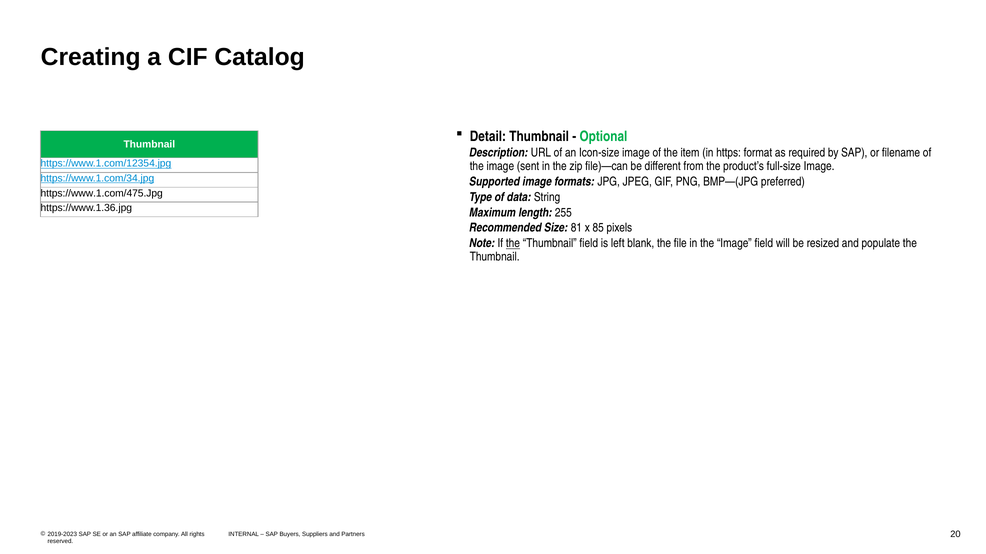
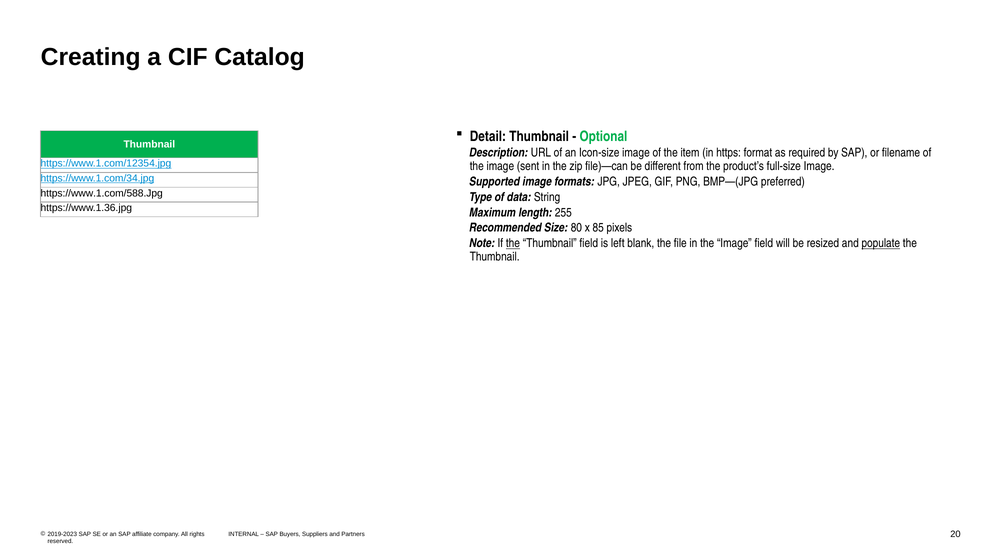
https://www.1.com/475.Jpg: https://www.1.com/475.Jpg -> https://www.1.com/588.Jpg
81: 81 -> 80
populate underline: none -> present
